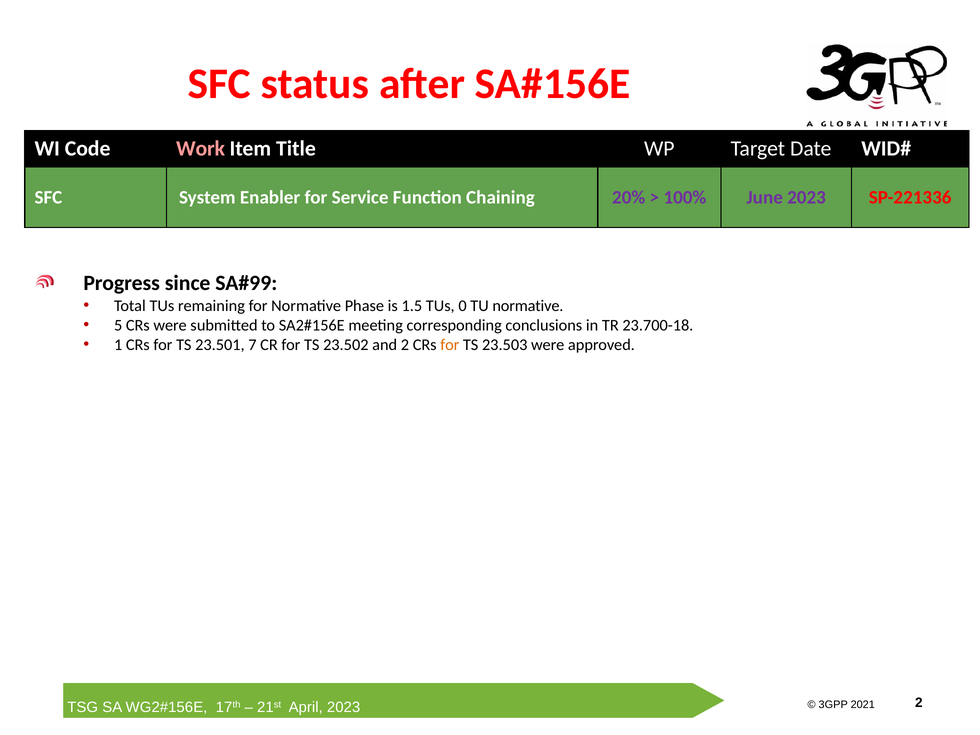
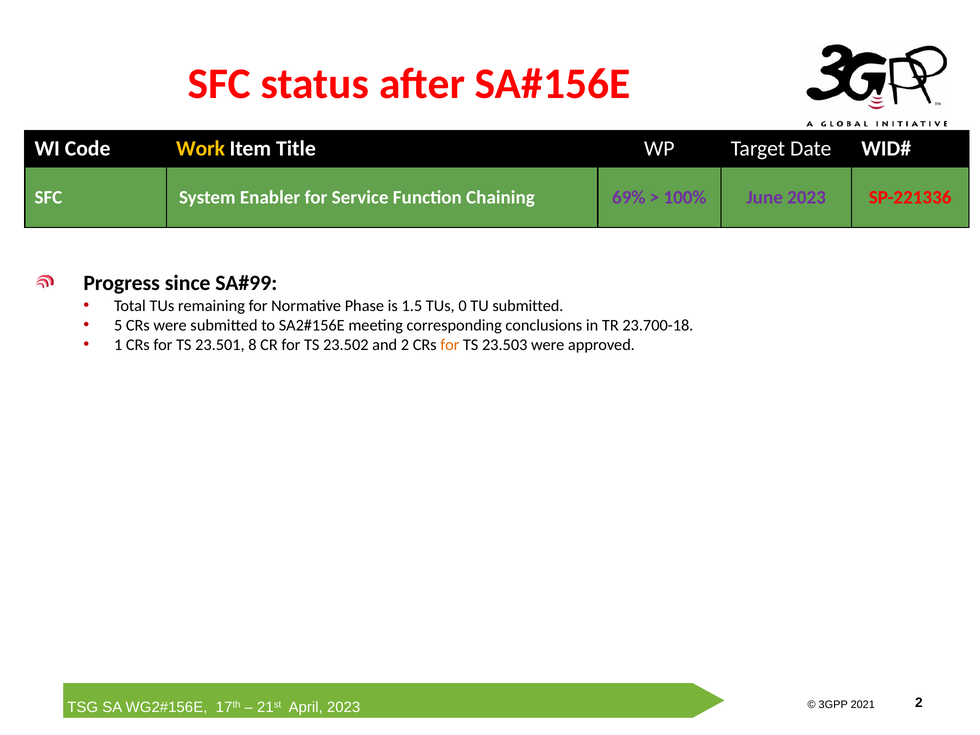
Work colour: pink -> yellow
20%: 20% -> 69%
TU normative: normative -> submitted
7: 7 -> 8
